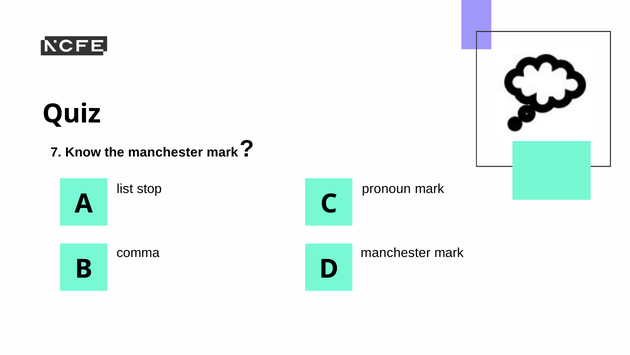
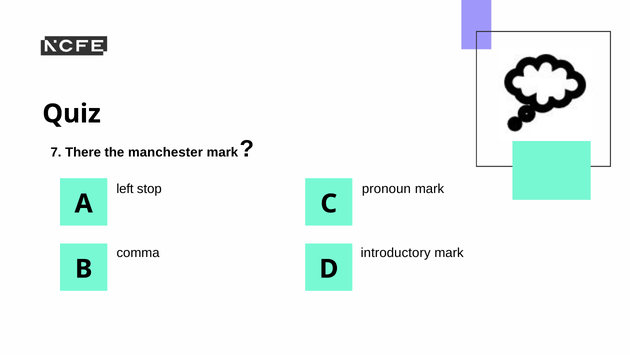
Know: Know -> There
list: list -> left
manchester at (396, 252): manchester -> introductory
